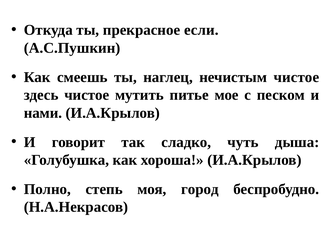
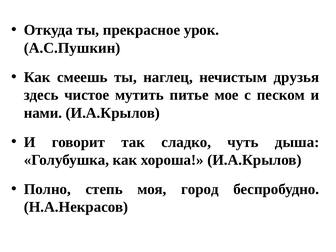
если: если -> урок
нечистым чистое: чистое -> друзья
